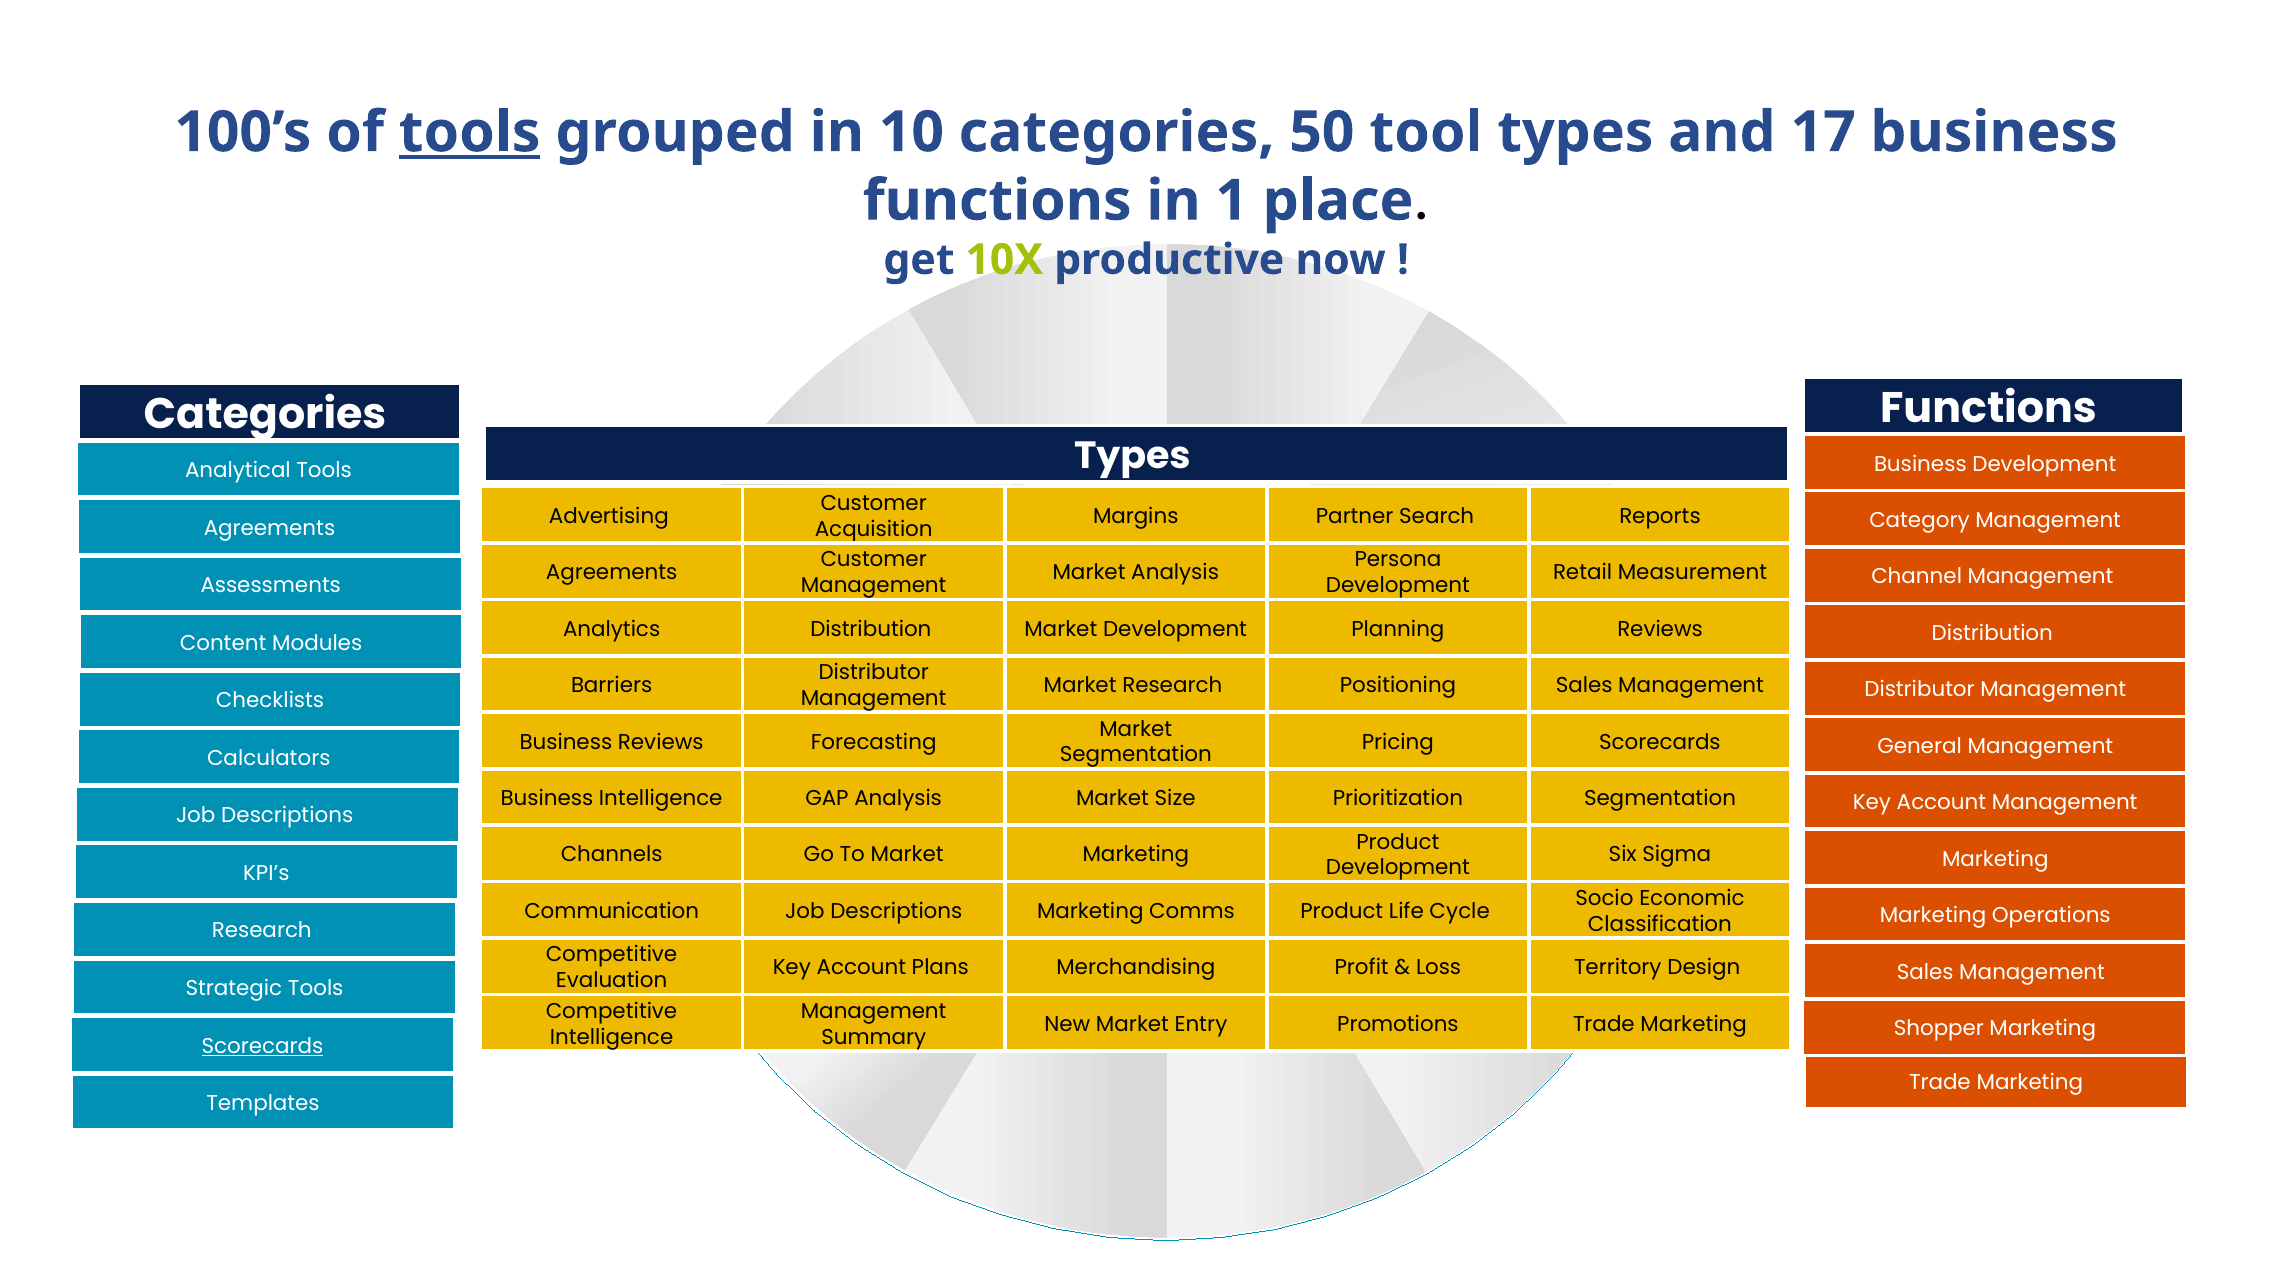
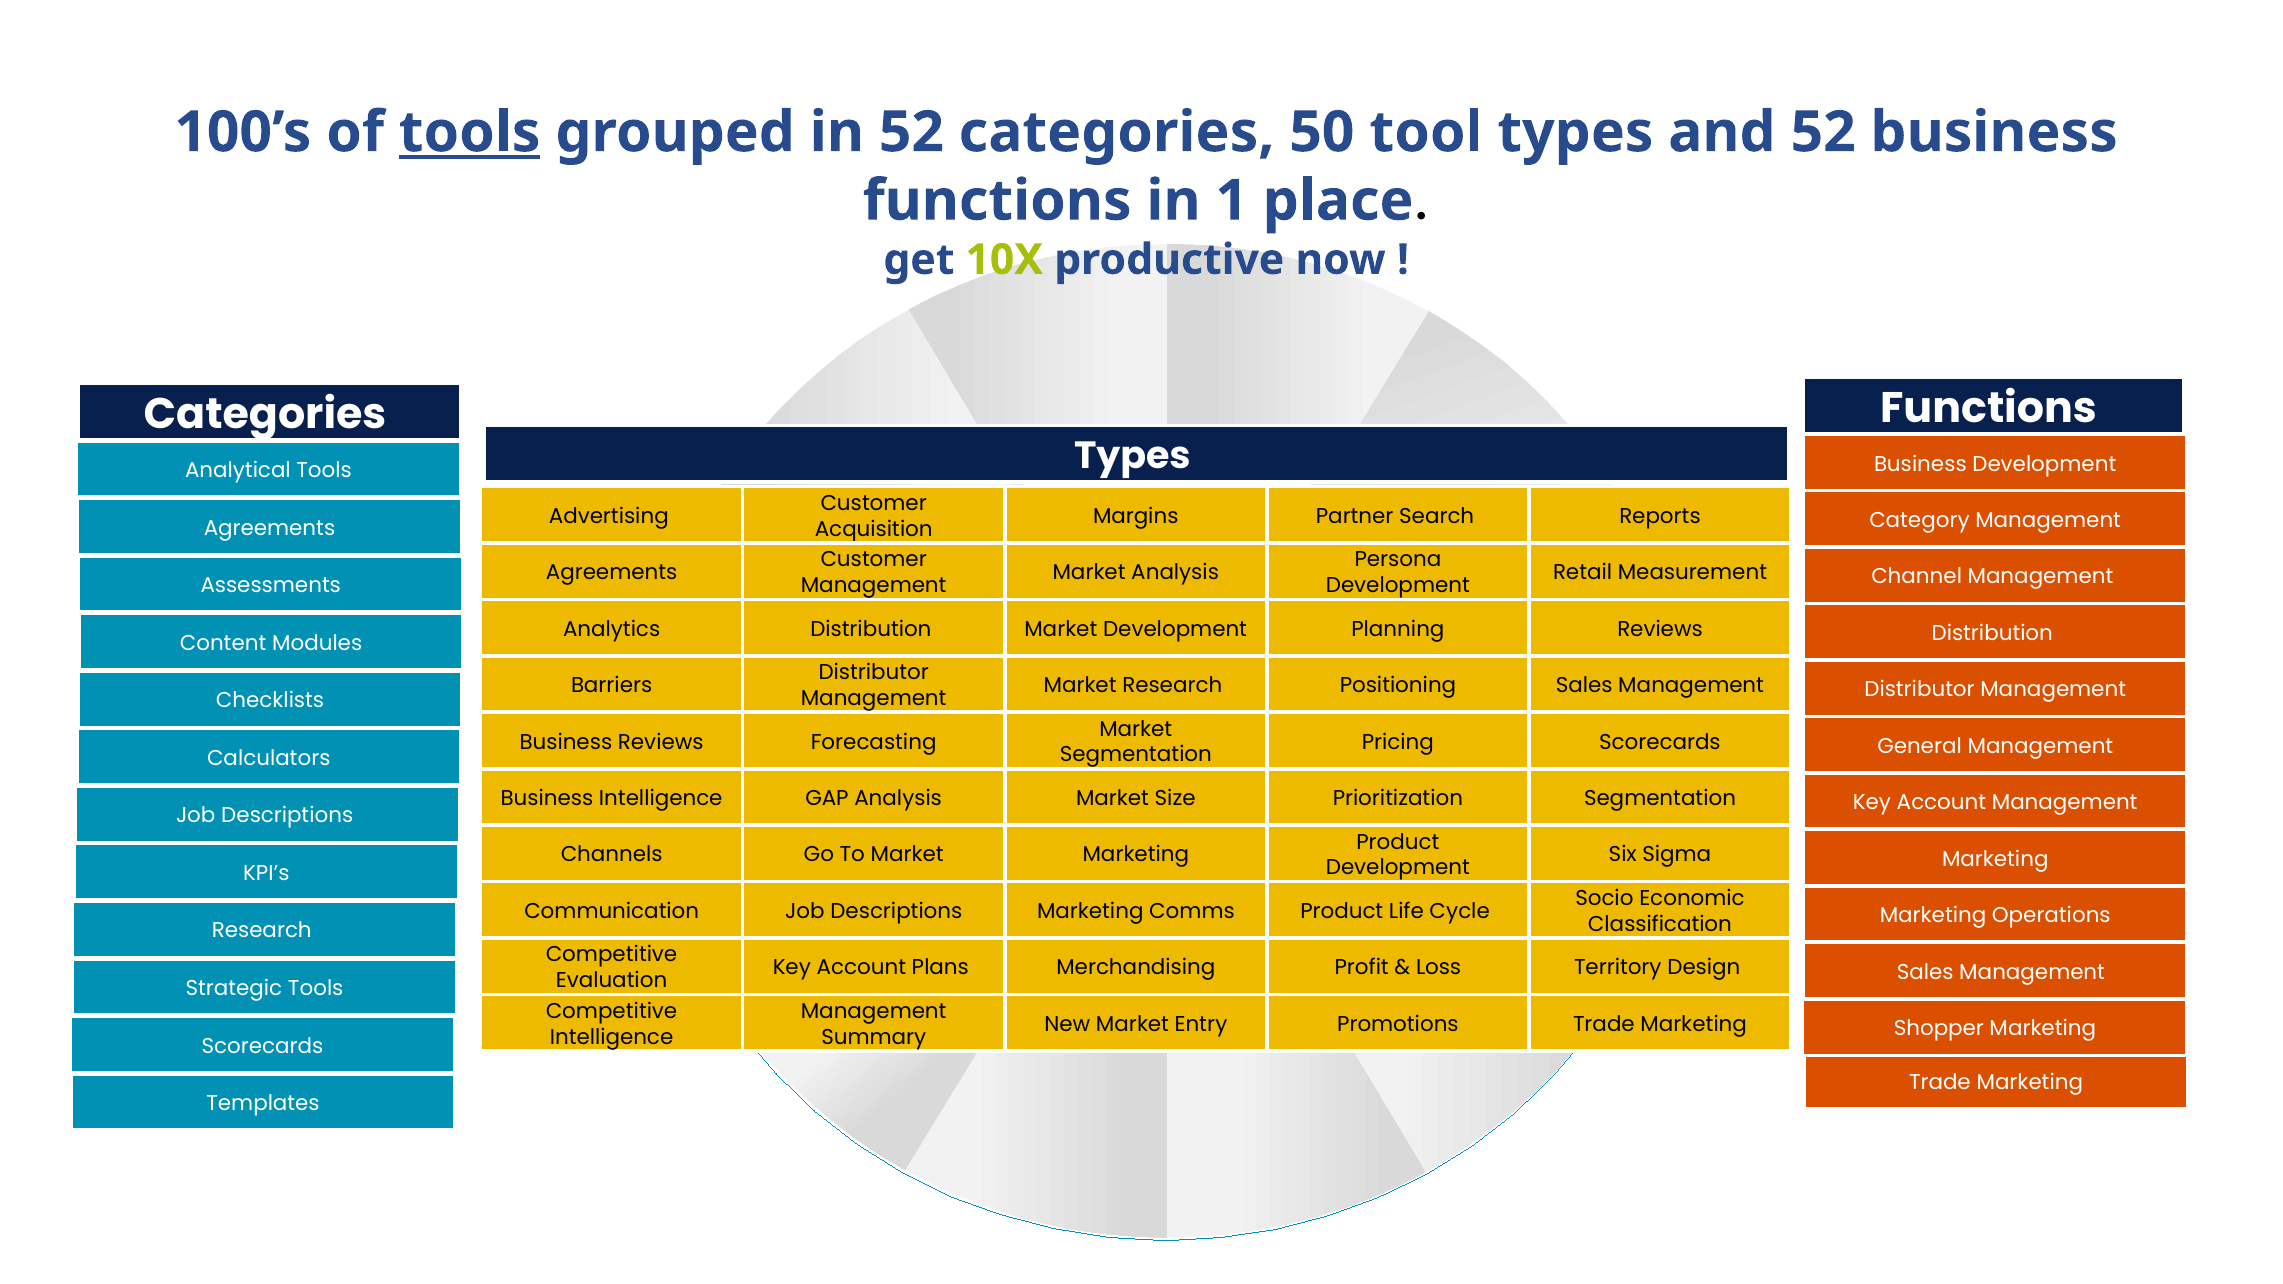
in 10: 10 -> 52
and 17: 17 -> 52
Scorecards at (262, 1046) underline: present -> none
